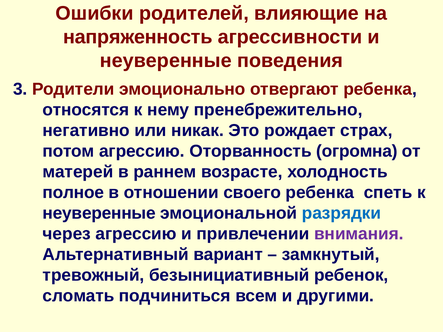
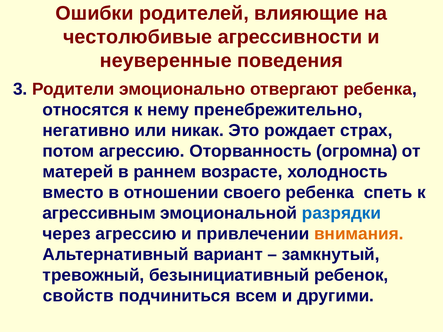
напряженность: напряженность -> честолюбивые
полное: полное -> вместо
неуверенные at (99, 213): неуверенные -> агрессивным
внимания colour: purple -> orange
сломать: сломать -> свойств
